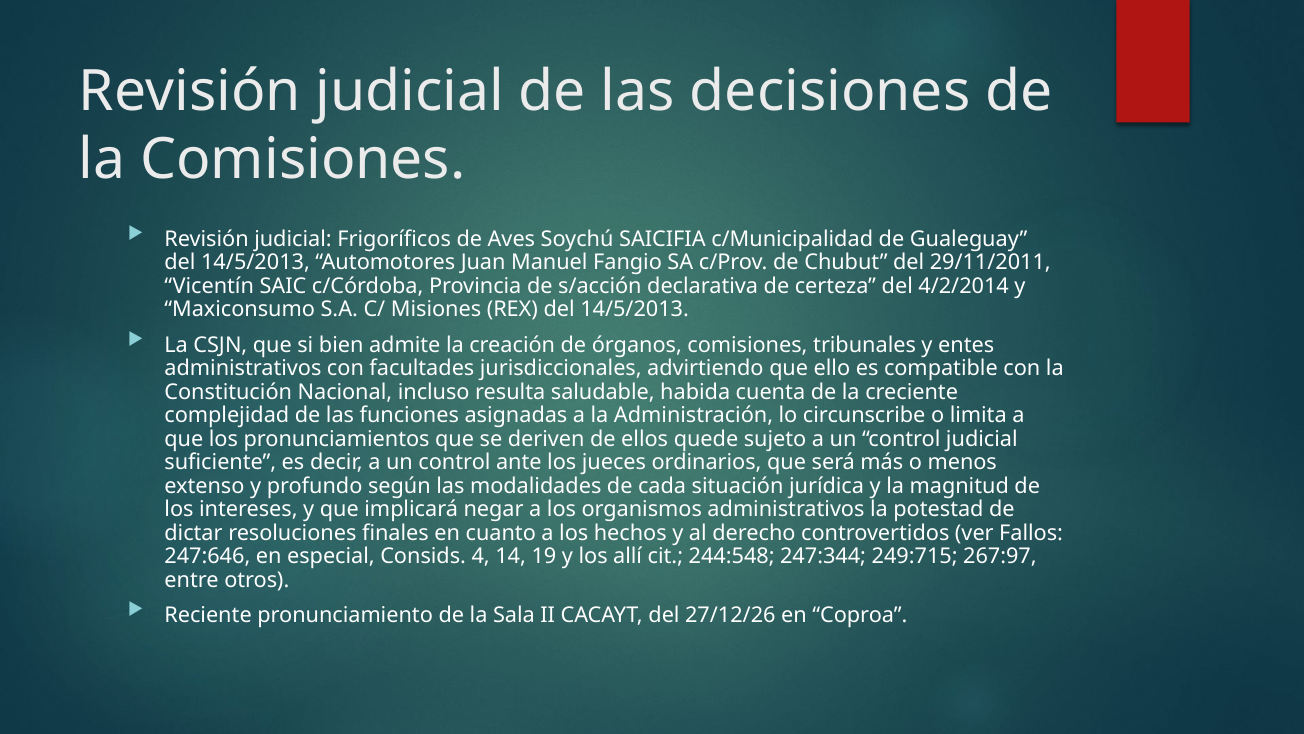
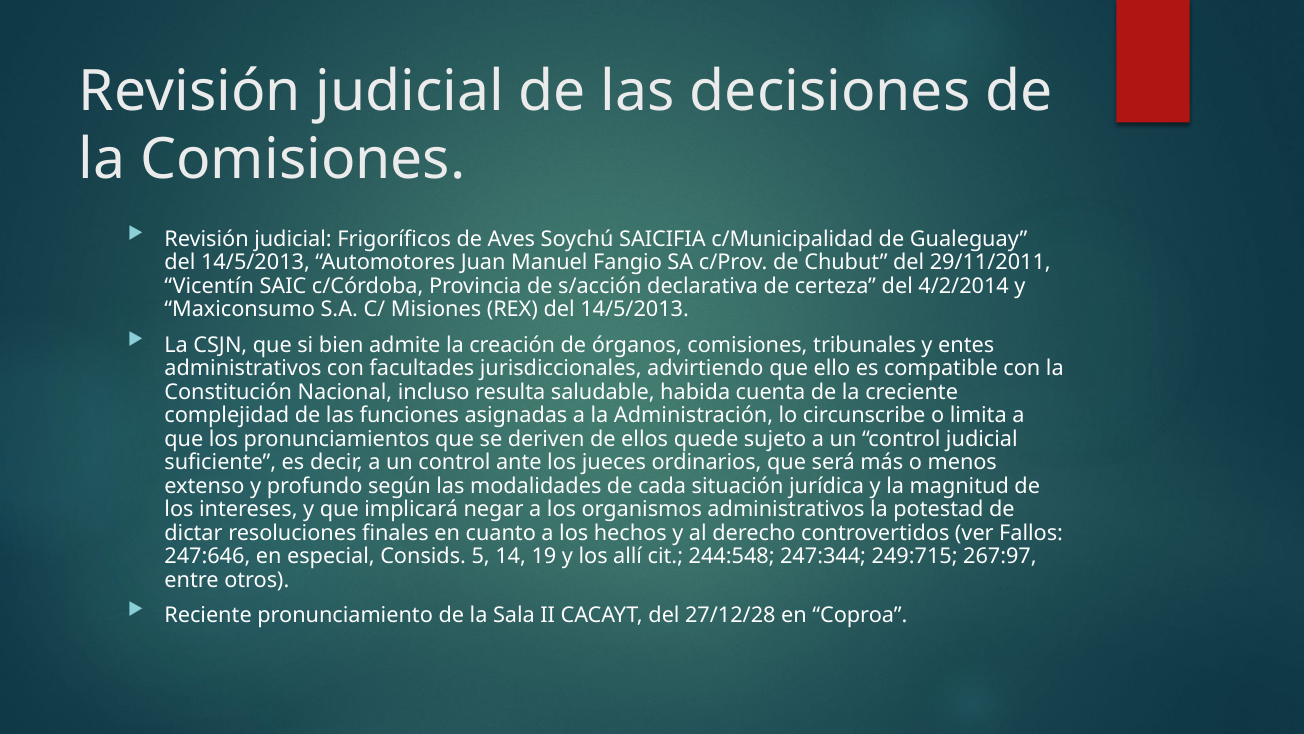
4: 4 -> 5
27/12/26: 27/12/26 -> 27/12/28
